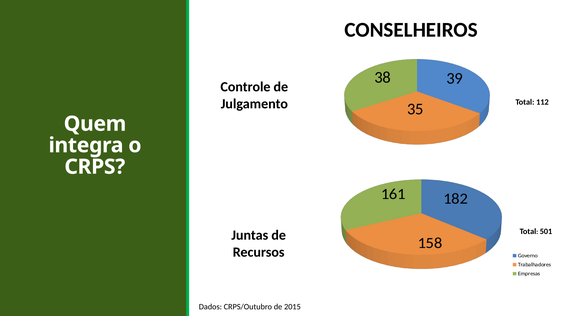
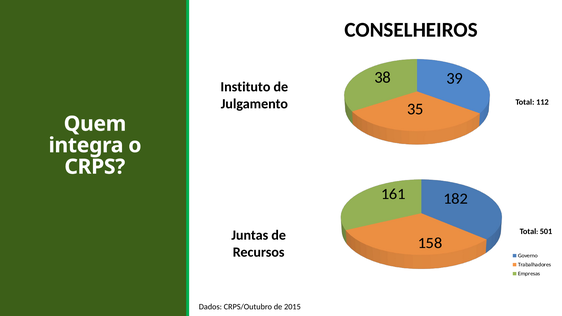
Controle: Controle -> Instituto
